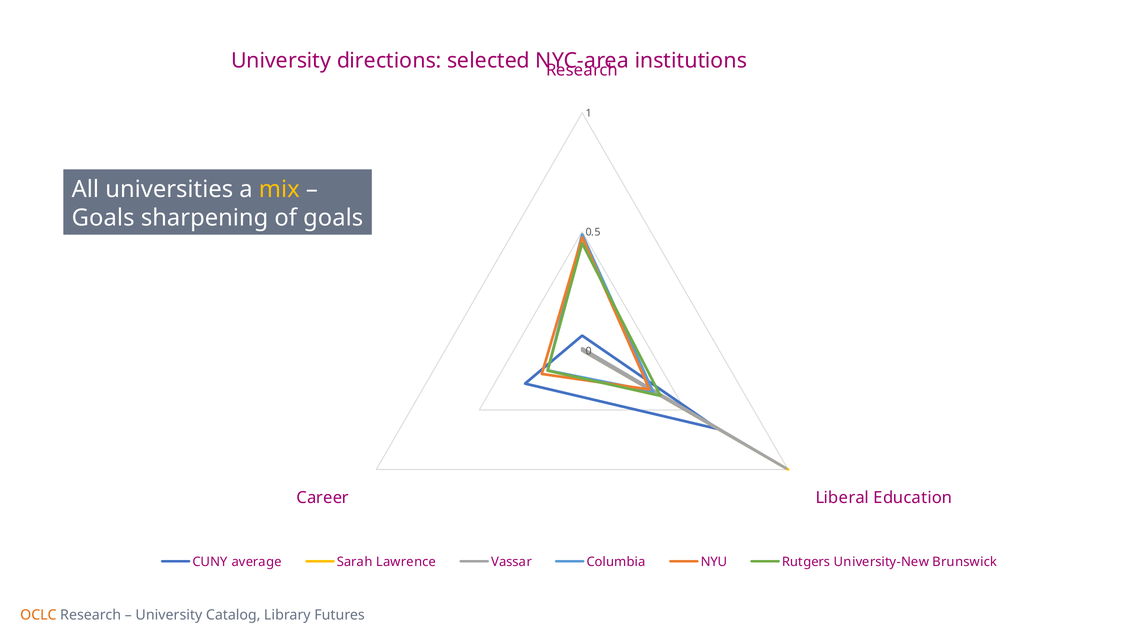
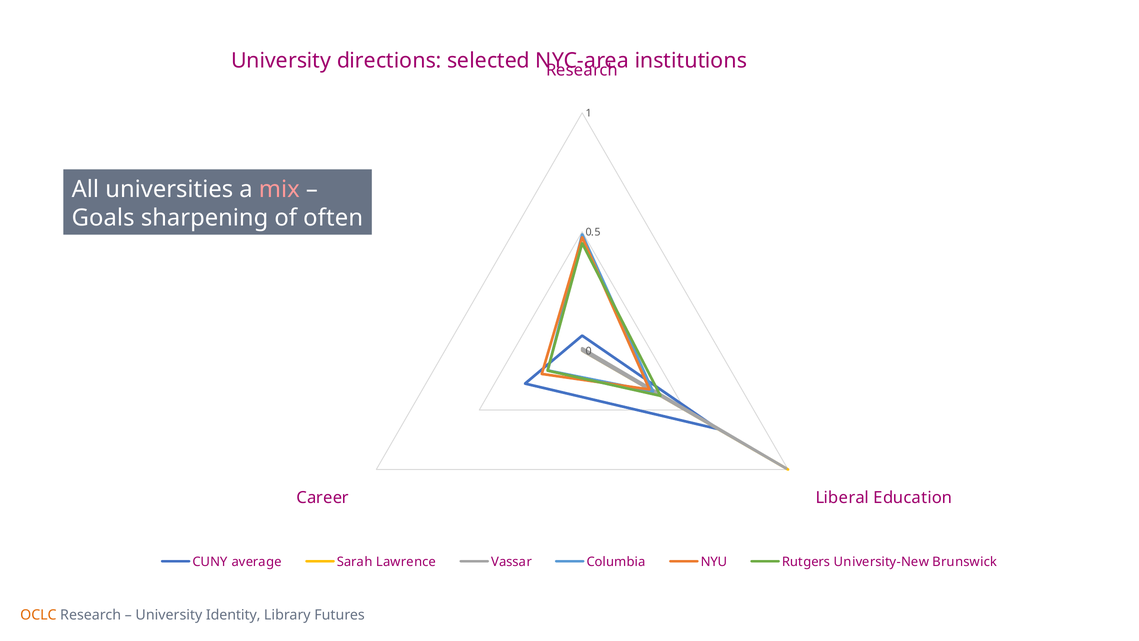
mix colour: yellow -> pink
of goals: goals -> often
Catalog: Catalog -> Identity
